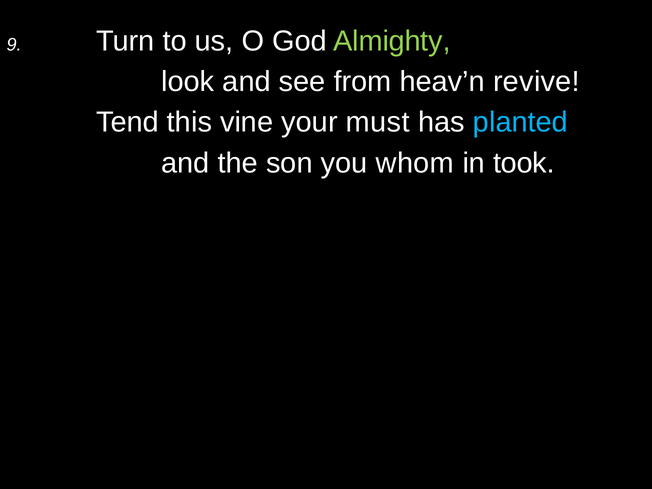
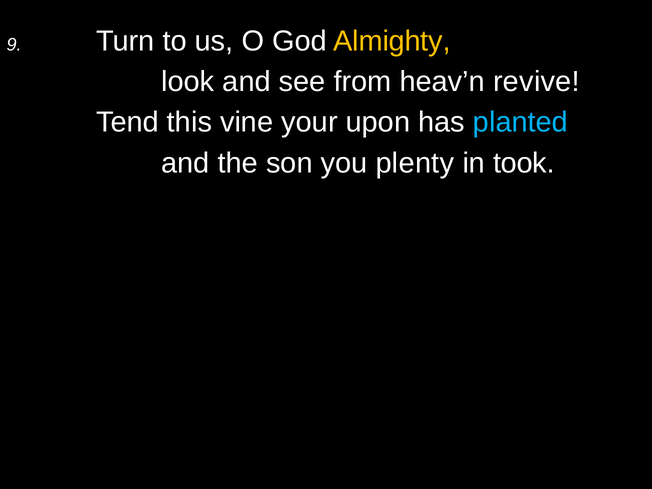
Almighty colour: light green -> yellow
must: must -> upon
whom: whom -> plenty
